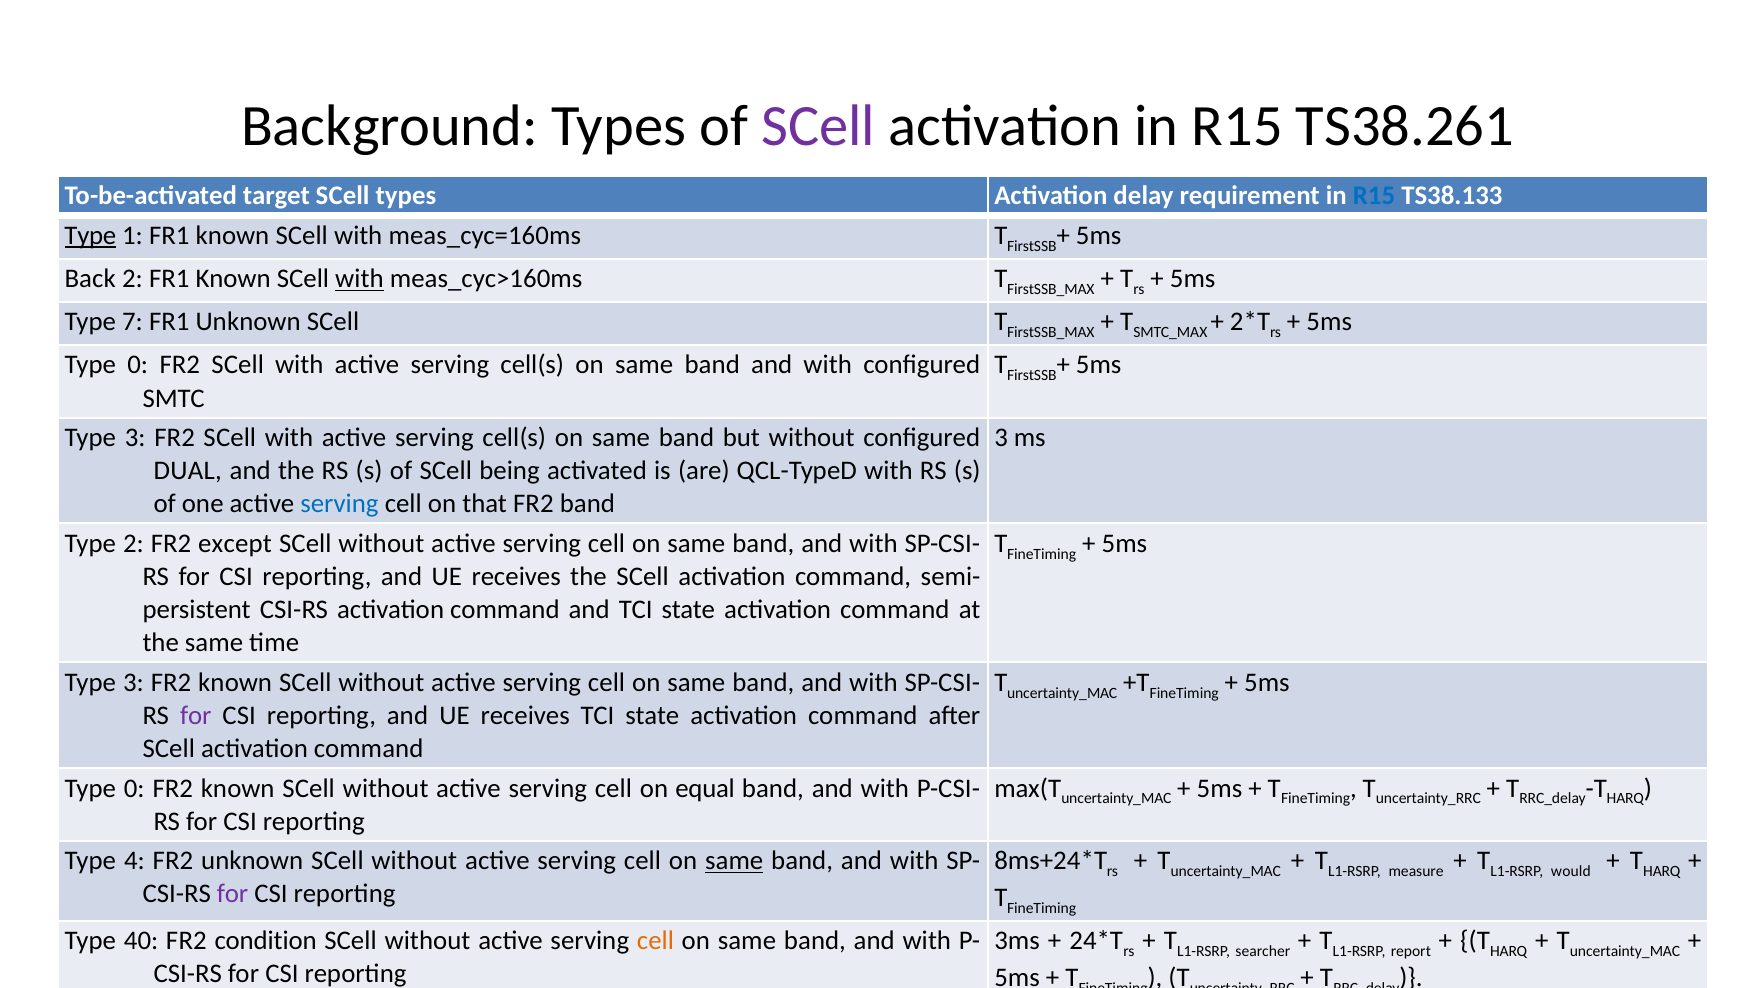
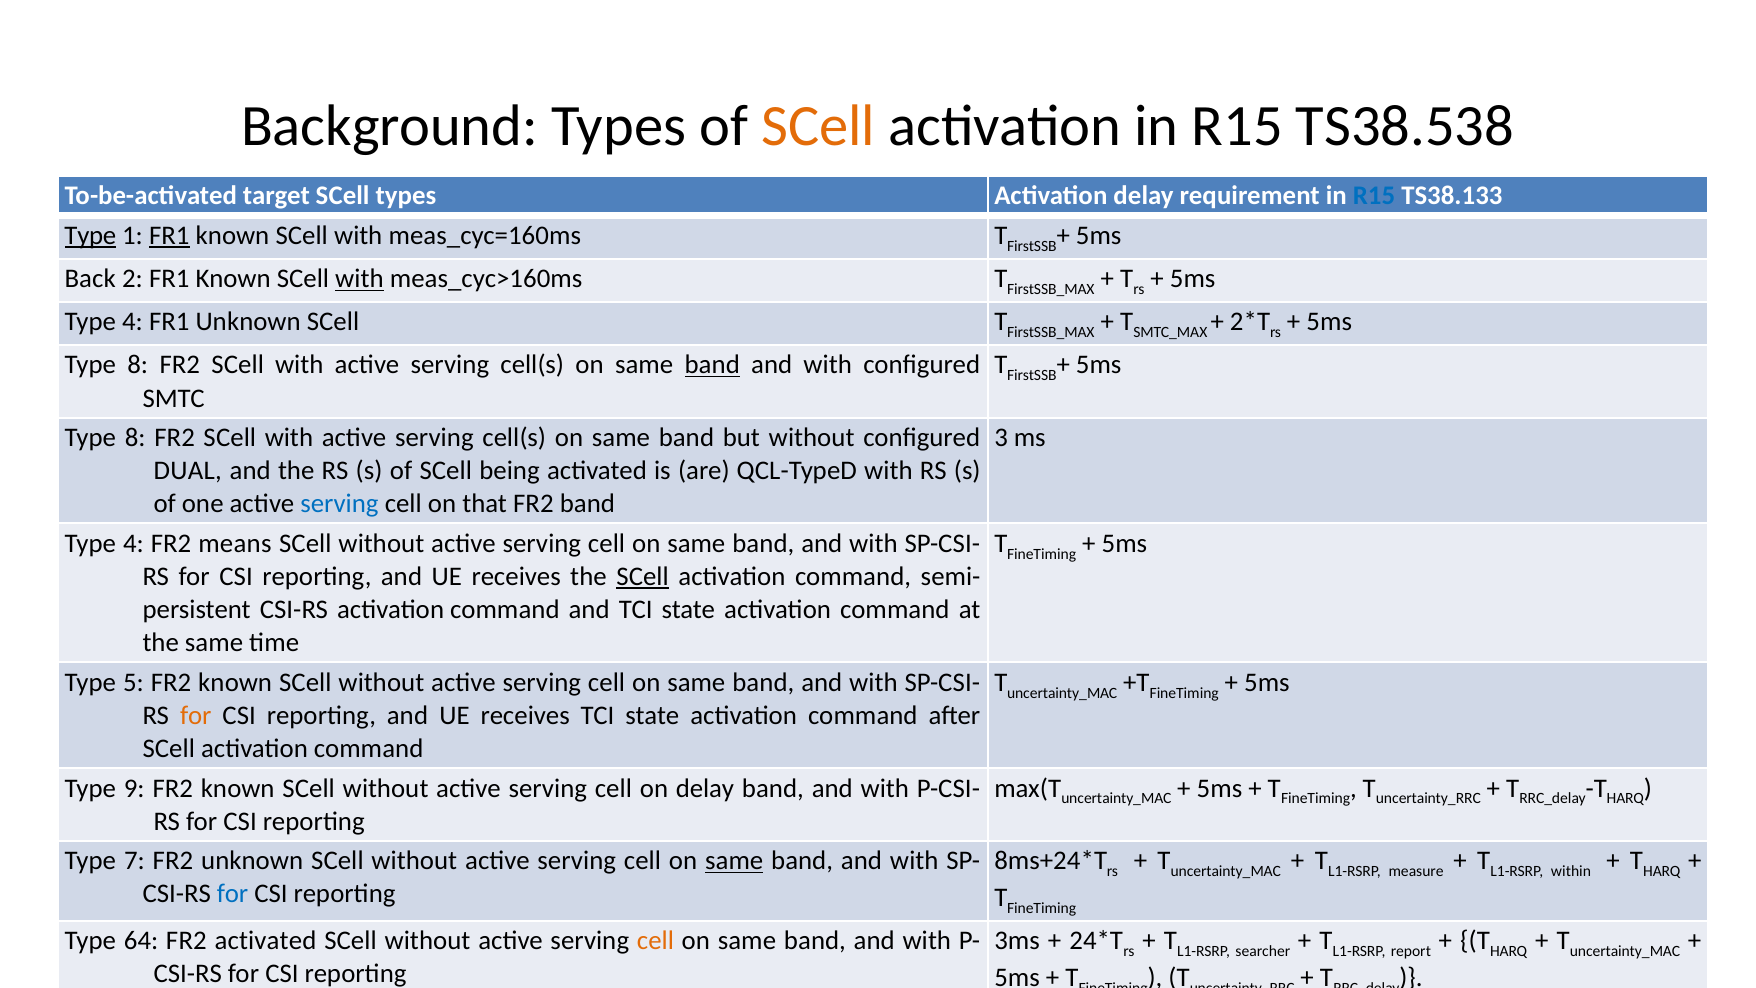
SCell at (818, 126) colour: purple -> orange
TS38.261: TS38.261 -> TS38.538
FR1 at (169, 236) underline: none -> present
7 at (133, 322): 7 -> 4
0 at (138, 365): 0 -> 8
band at (712, 365) underline: none -> present
3 at (135, 438): 3 -> 8
2 at (133, 543): 2 -> 4
except: except -> means
SCell at (643, 577) underline: none -> present
3 at (133, 682): 3 -> 5
for at (196, 715) colour: purple -> orange
0 at (134, 788): 0 -> 9
on equal: equal -> delay
4: 4 -> 7
would: would -> within
for at (233, 894) colour: purple -> blue
40: 40 -> 64
FR2 condition: condition -> activated
